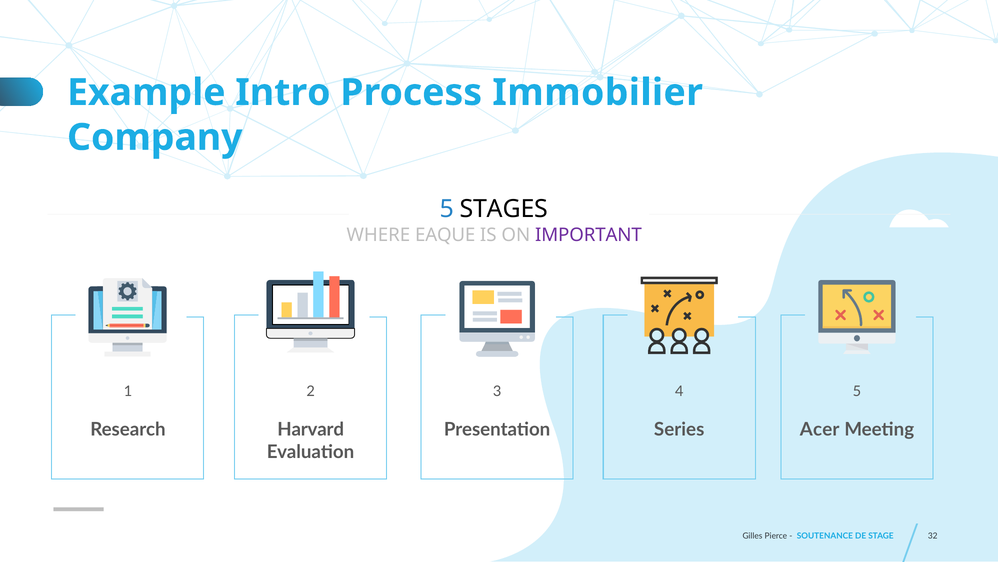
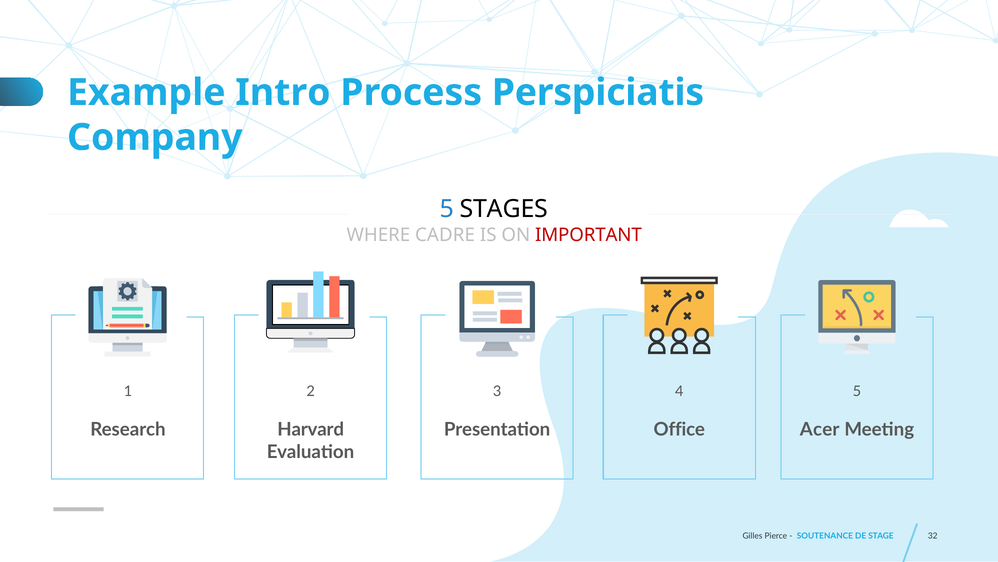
Immobilier: Immobilier -> Perspiciatis
EAQUE: EAQUE -> CADRE
IMPORTANT colour: purple -> red
Series: Series -> Office
